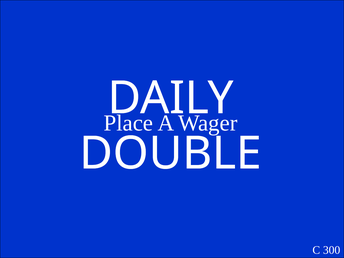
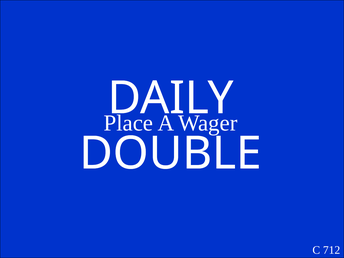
300: 300 -> 712
